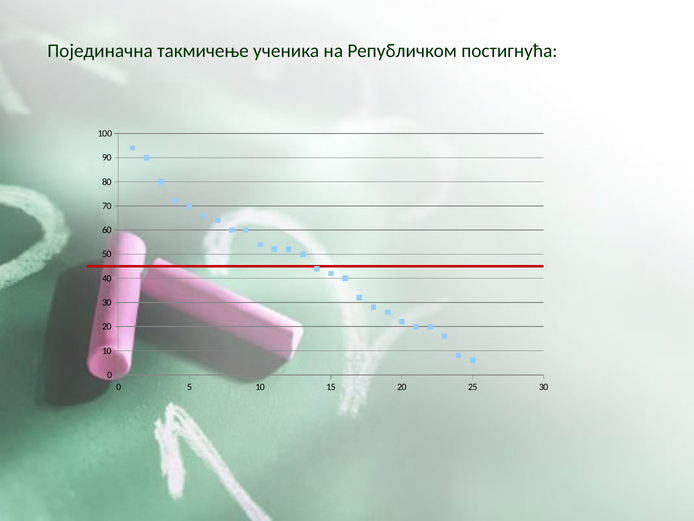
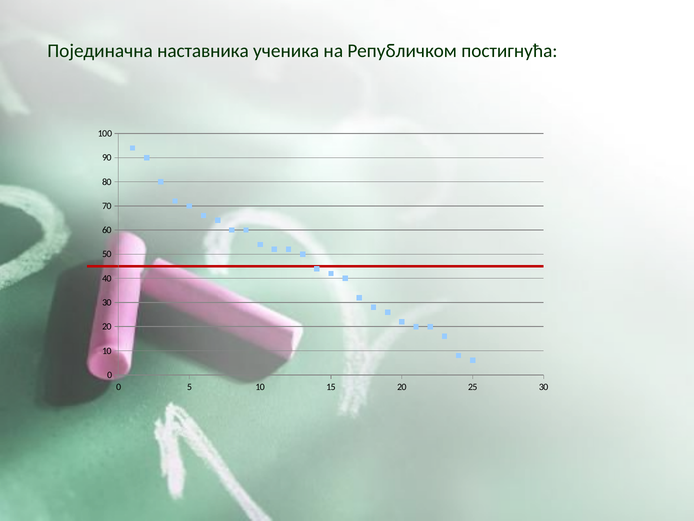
такмичење: такмичење -> наставника
